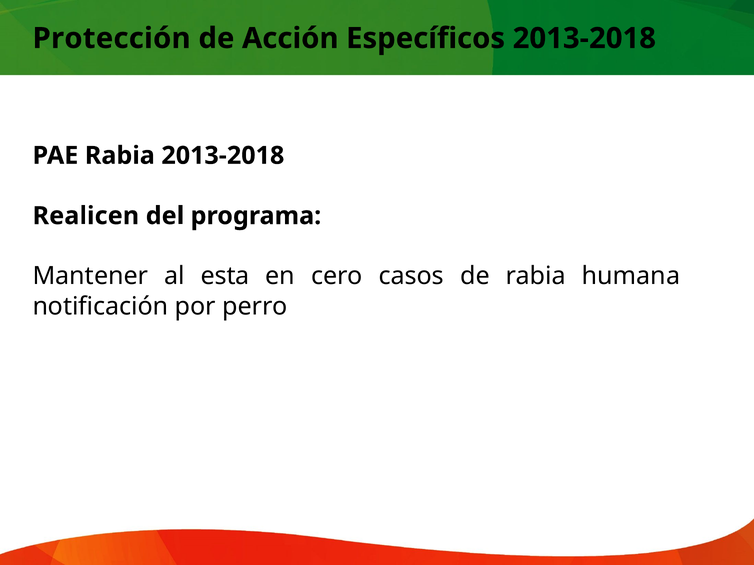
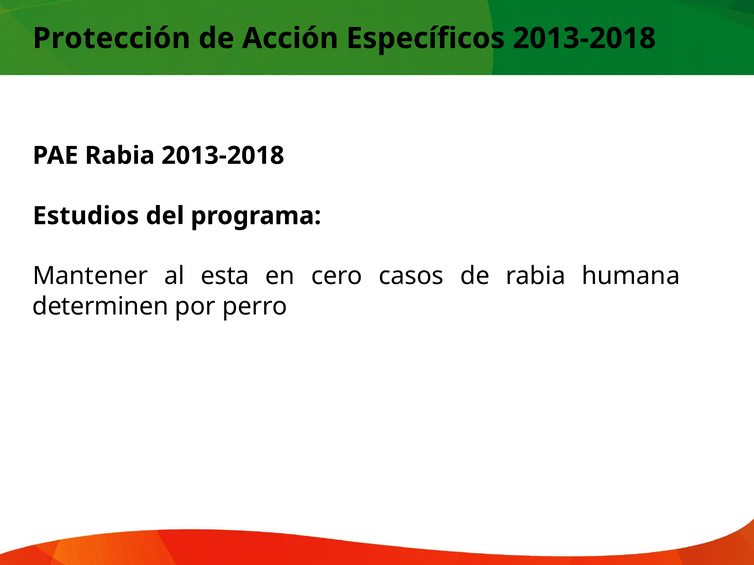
Realicen: Realicen -> Estudios
notificación: notificación -> determinen
